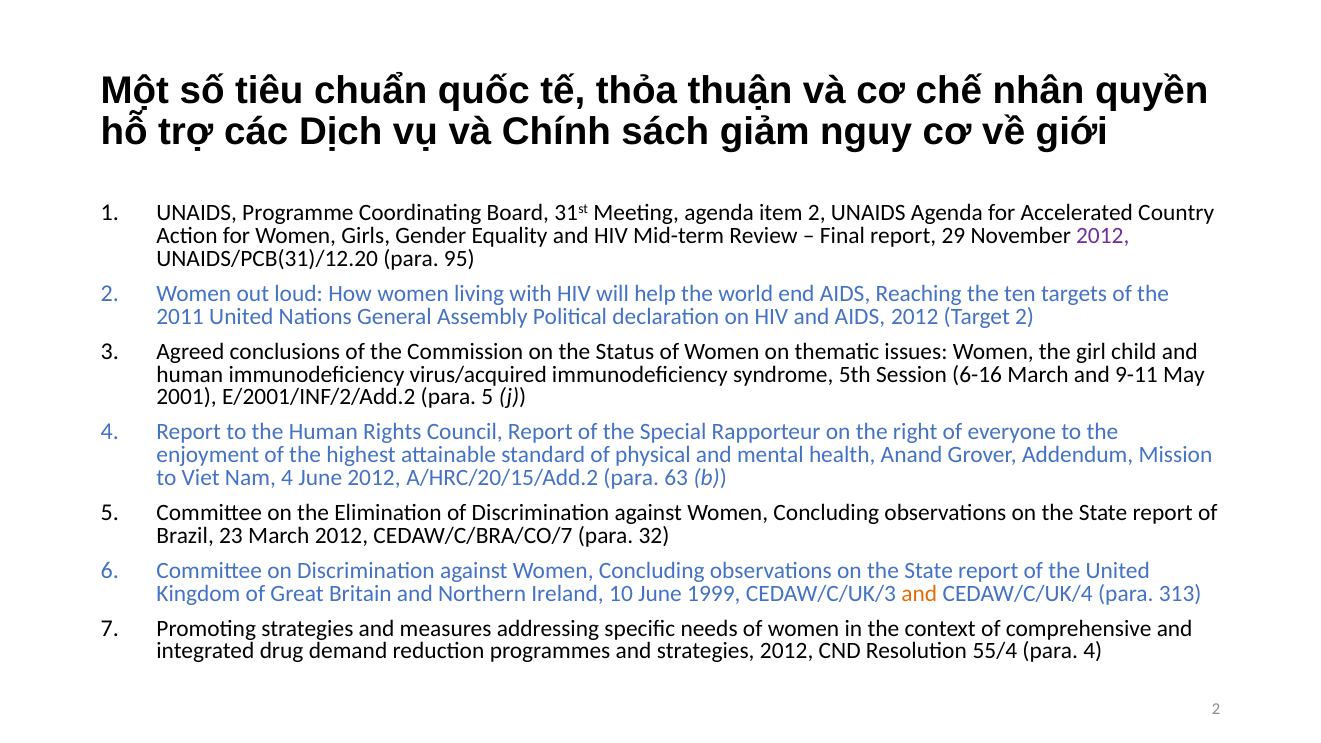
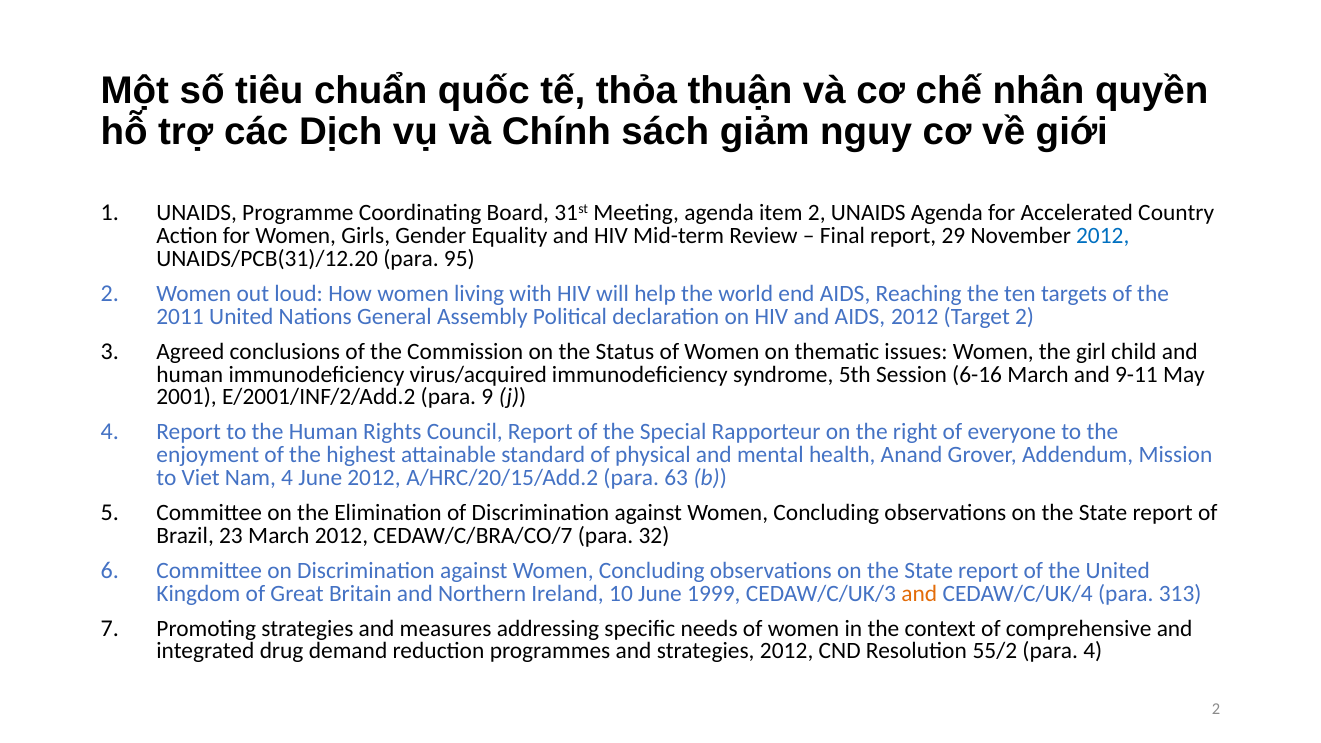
2012 at (1103, 236) colour: purple -> blue
para 5: 5 -> 9
55/4: 55/4 -> 55/2
